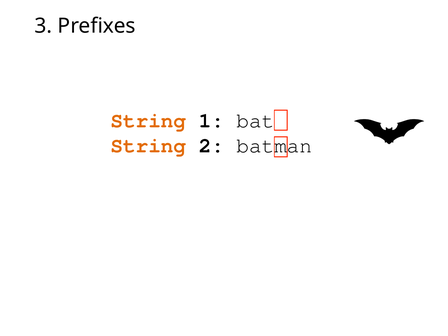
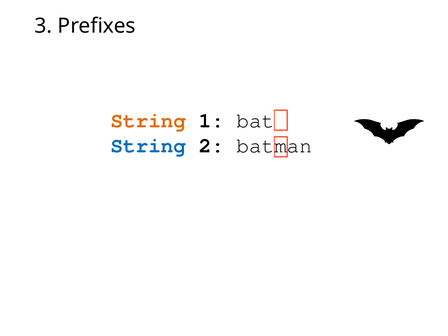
String at (148, 146) colour: orange -> blue
